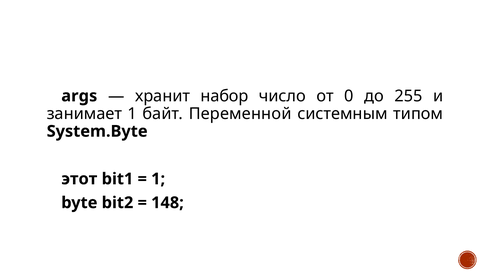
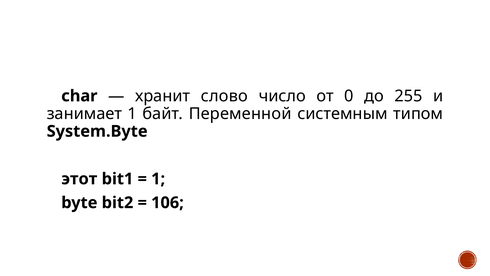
args: args -> сhar
набор: набор -> слово
148: 148 -> 106
